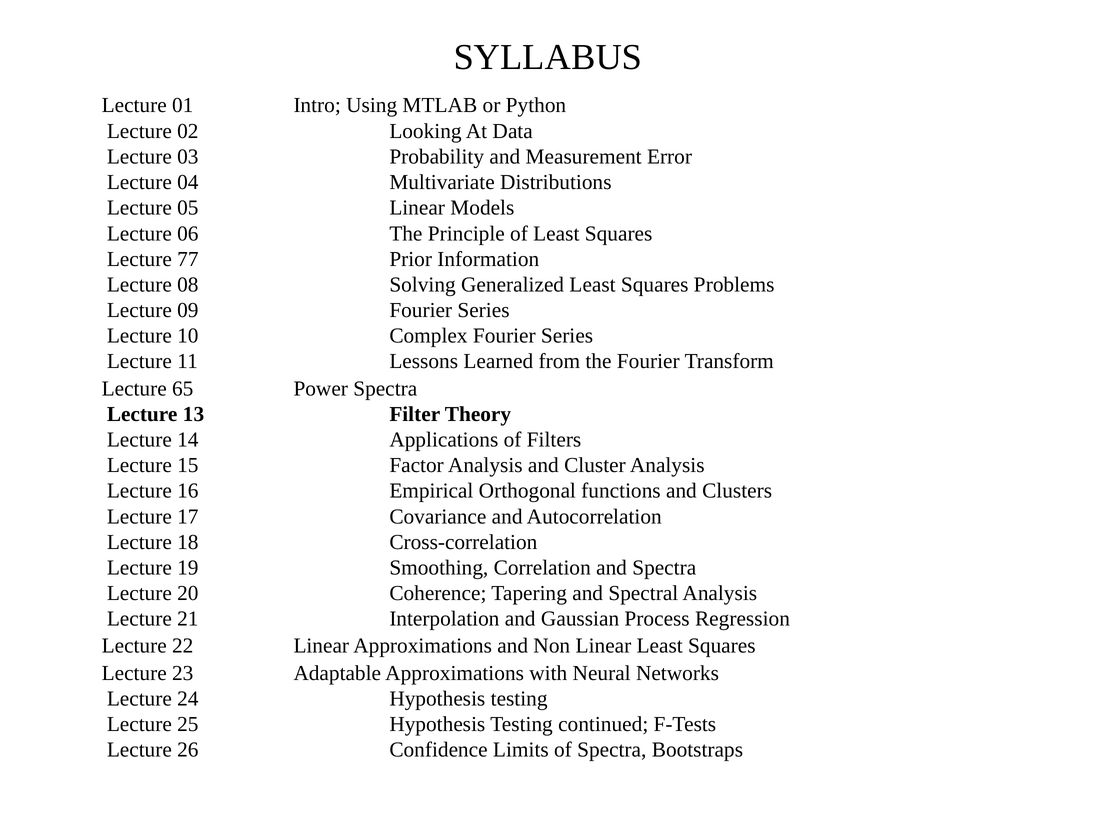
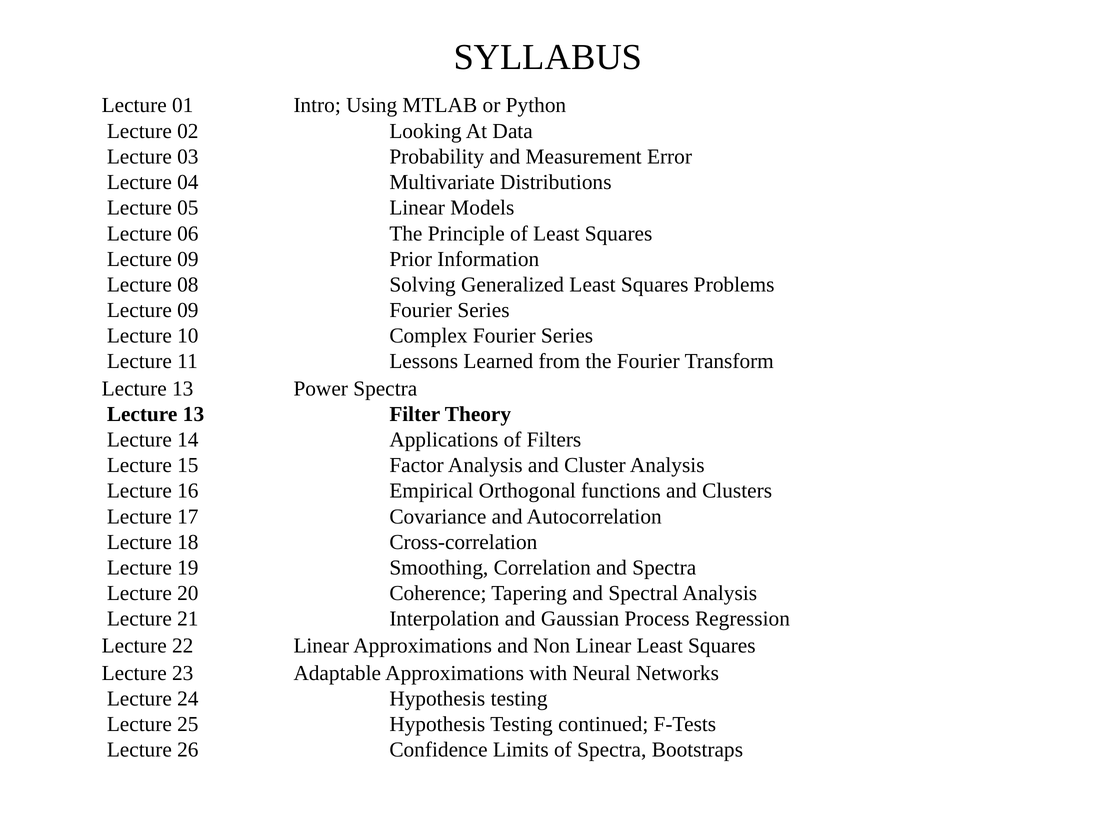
77 at (188, 259): 77 -> 09
65 at (183, 389): 65 -> 13
